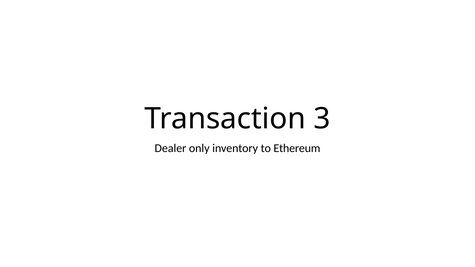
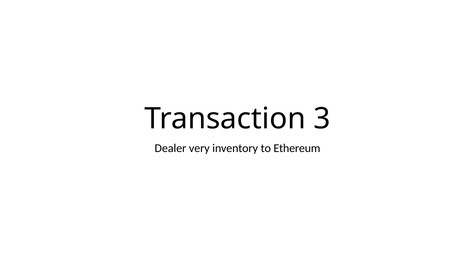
only: only -> very
